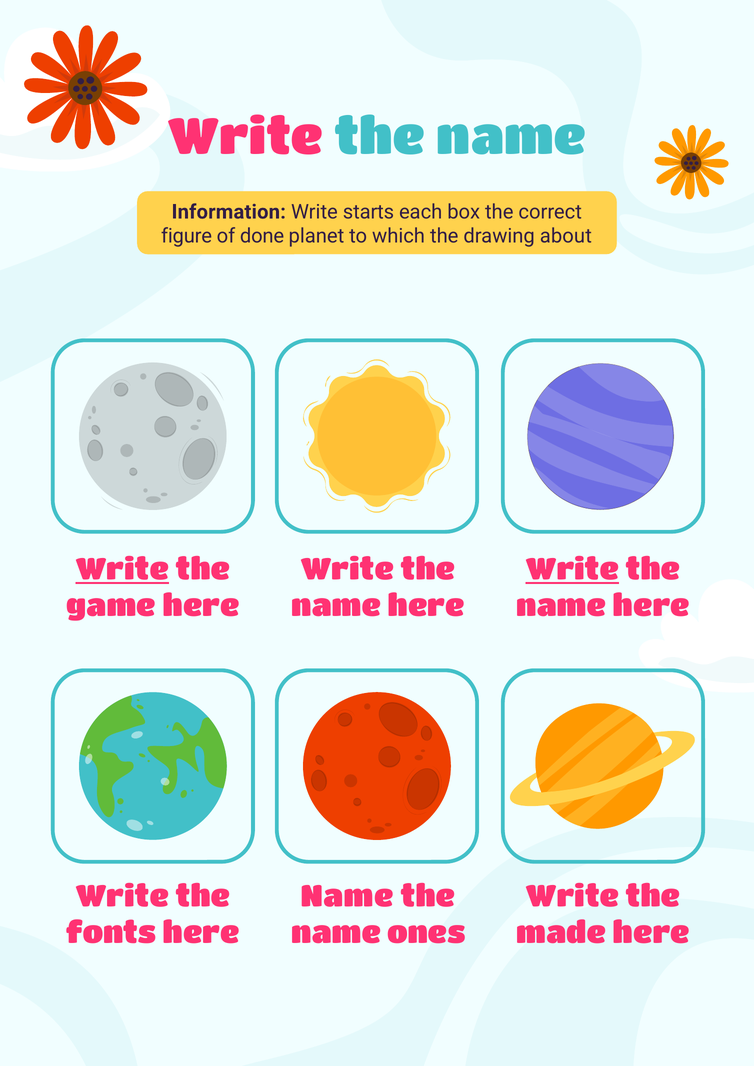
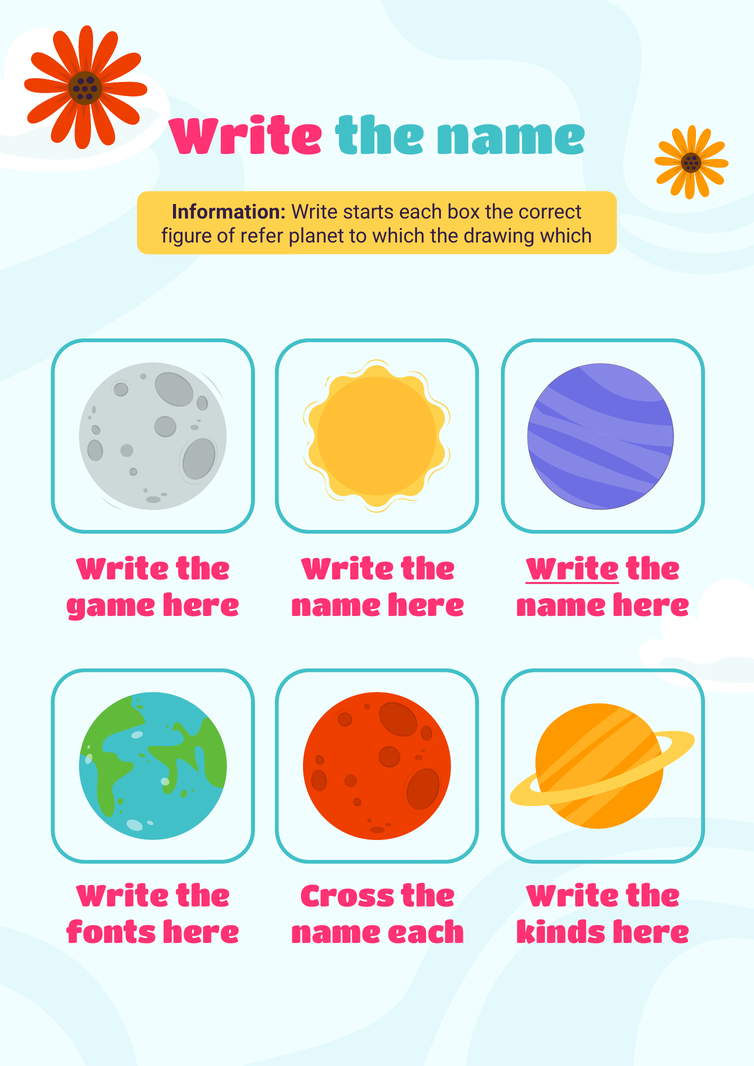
done: done -> refer
drawing about: about -> which
Write at (122, 570) underline: present -> none
Name at (347, 897): Name -> Cross
name ones: ones -> each
made: made -> kinds
